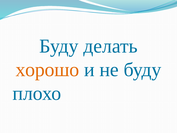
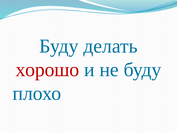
хорошо colour: orange -> red
